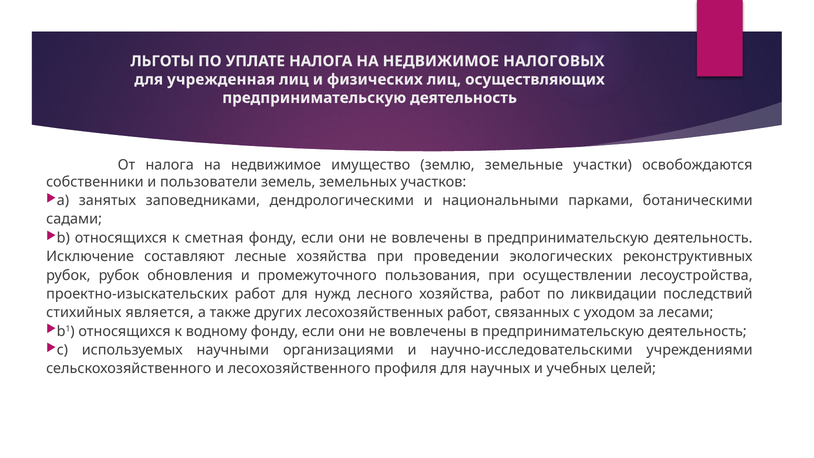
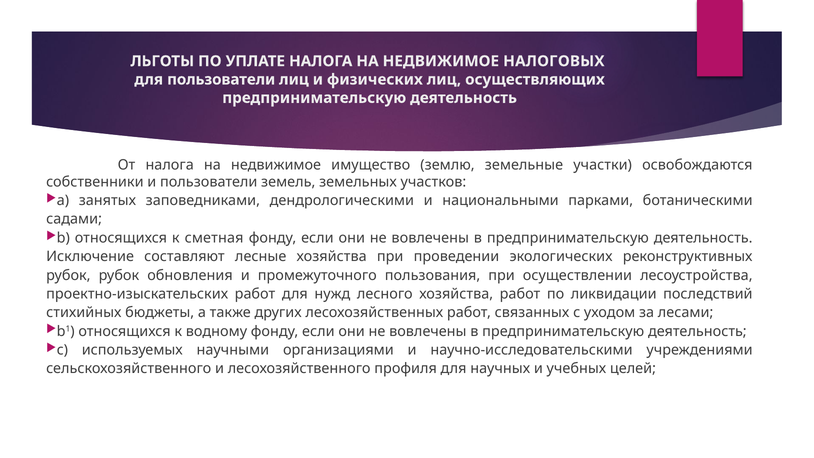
для учрежденная: учрежденная -> пользователи
является: является -> бюджеты
